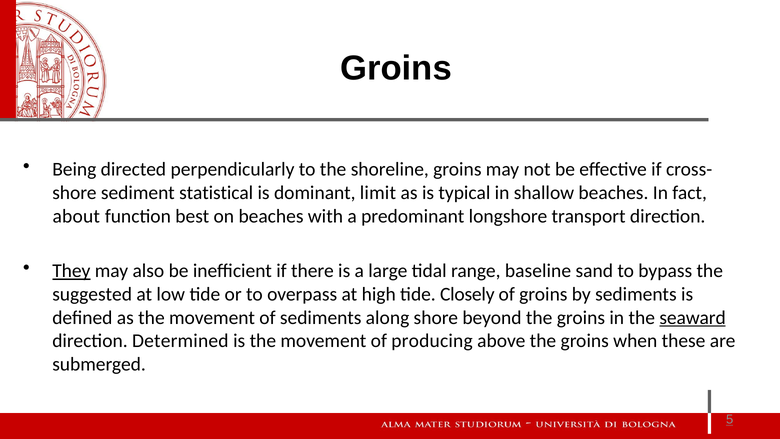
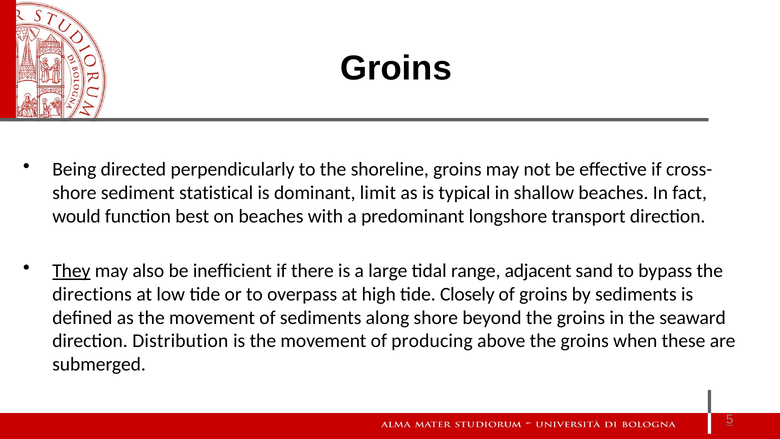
about: about -> would
baseline: baseline -> adjacent
suggested: suggested -> directions
seaward underline: present -> none
Determined: Determined -> Distribution
